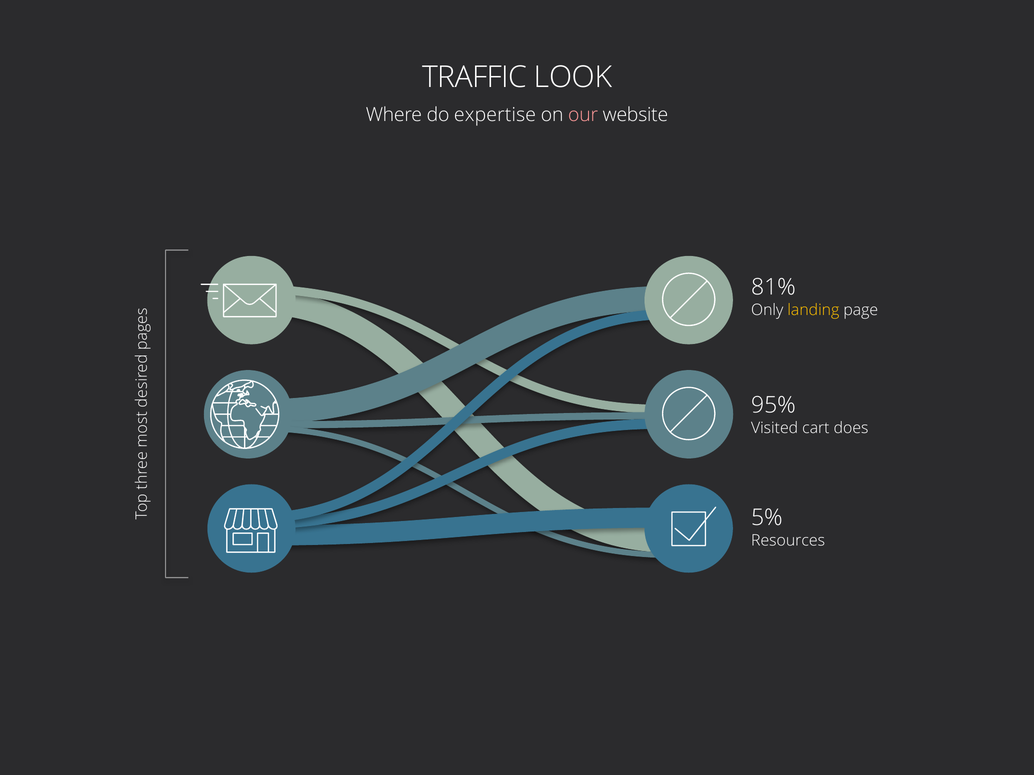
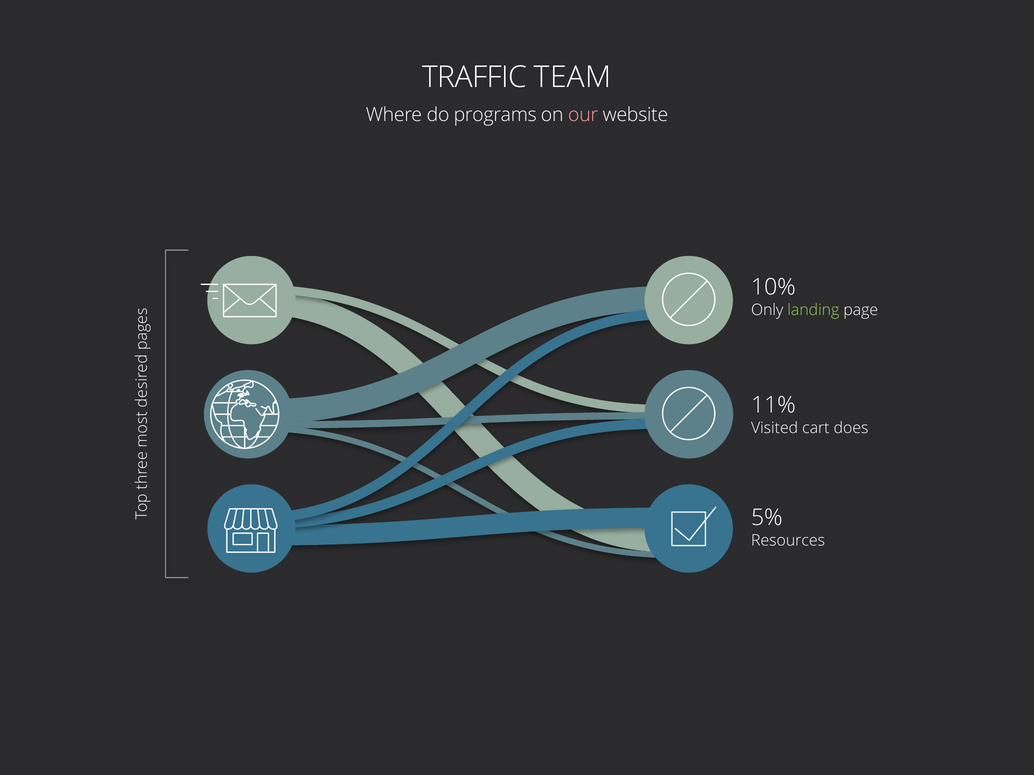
LOOK: LOOK -> TEAM
expertise: expertise -> programs
81%: 81% -> 10%
landing colour: yellow -> light green
95%: 95% -> 11%
